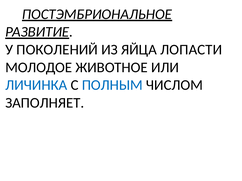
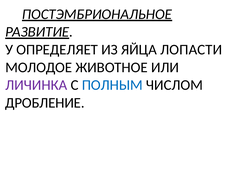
ПОКОЛЕНИЙ: ПОКОЛЕНИЙ -> ОПРЕДЕЛЯЕТ
ЛИЧИНКА colour: blue -> purple
ЗАПОЛНЯЕТ: ЗАПОЛНЯЕТ -> ДРОБЛЕНИЕ
